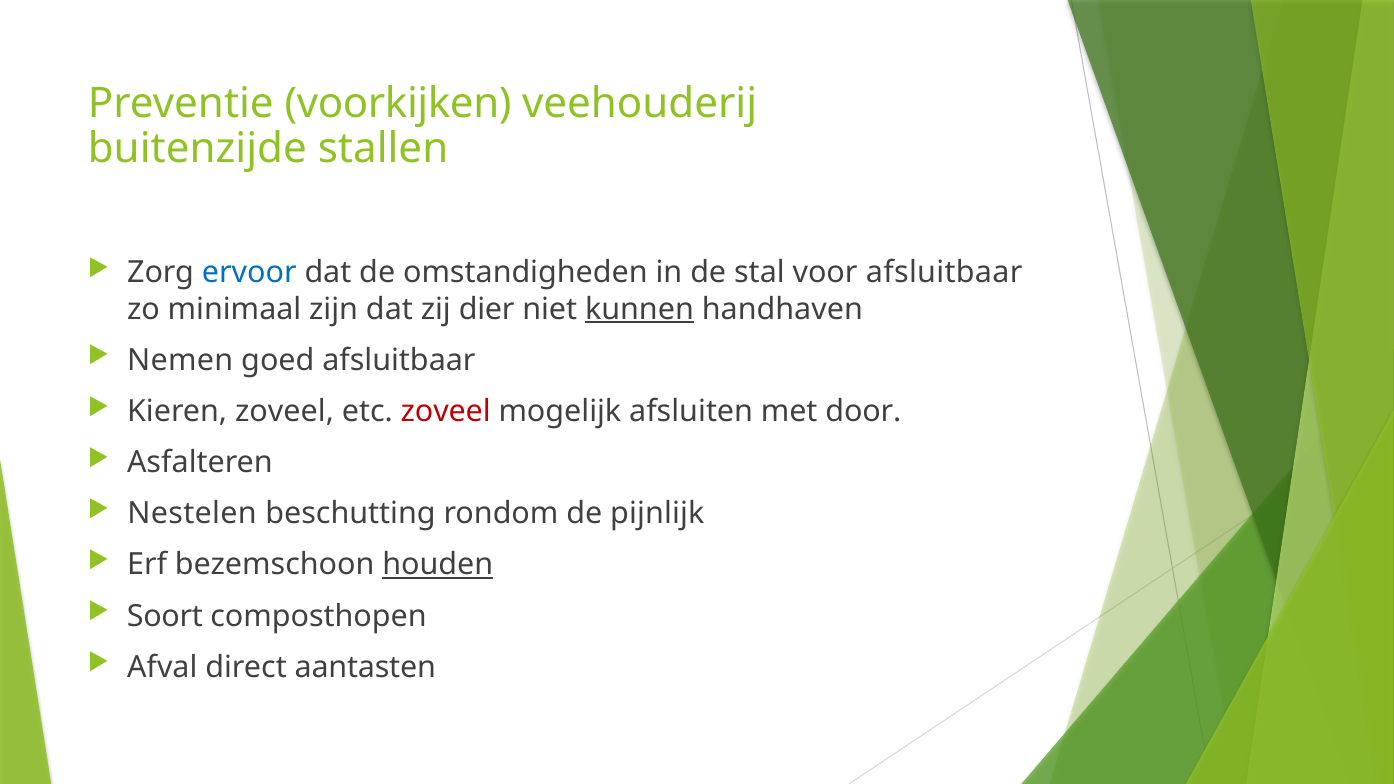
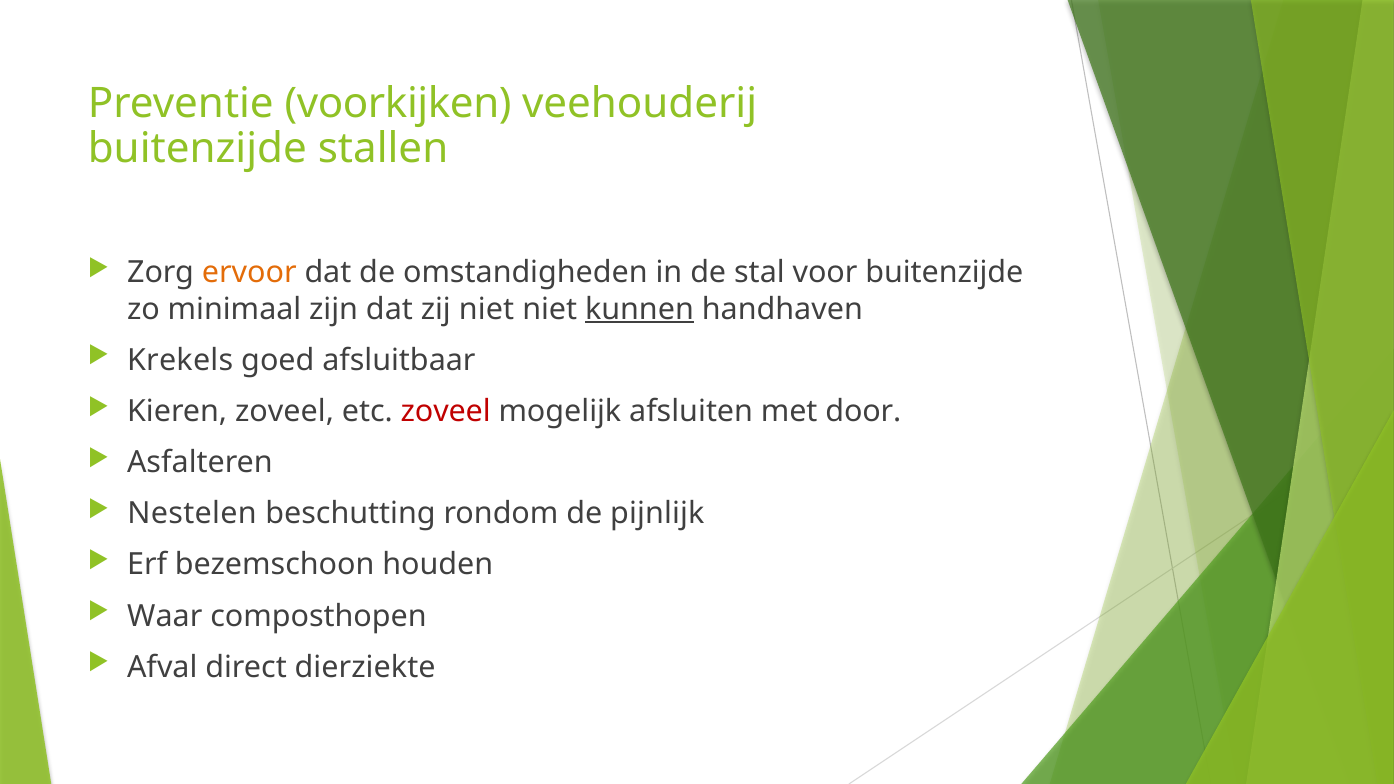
ervoor colour: blue -> orange
voor afsluitbaar: afsluitbaar -> buitenzijde
zij dier: dier -> niet
Nemen: Nemen -> Krekels
houden underline: present -> none
Soort: Soort -> Waar
aantasten: aantasten -> dierziekte
